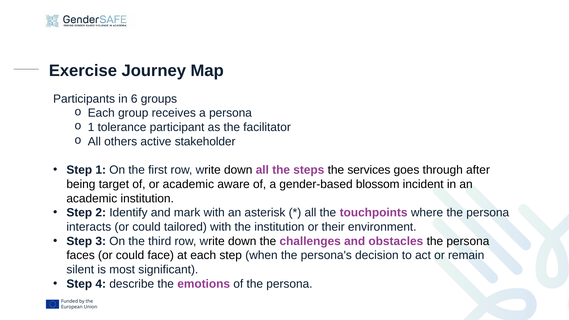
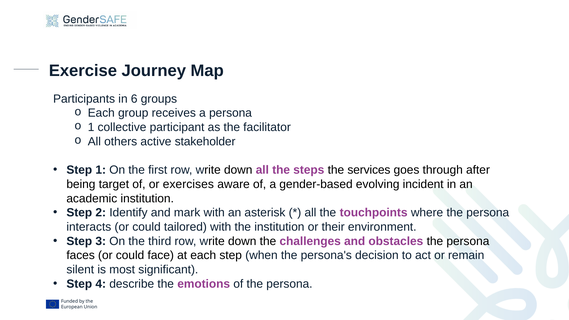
tolerance: tolerance -> collective
or academic: academic -> exercises
blossom: blossom -> evolving
